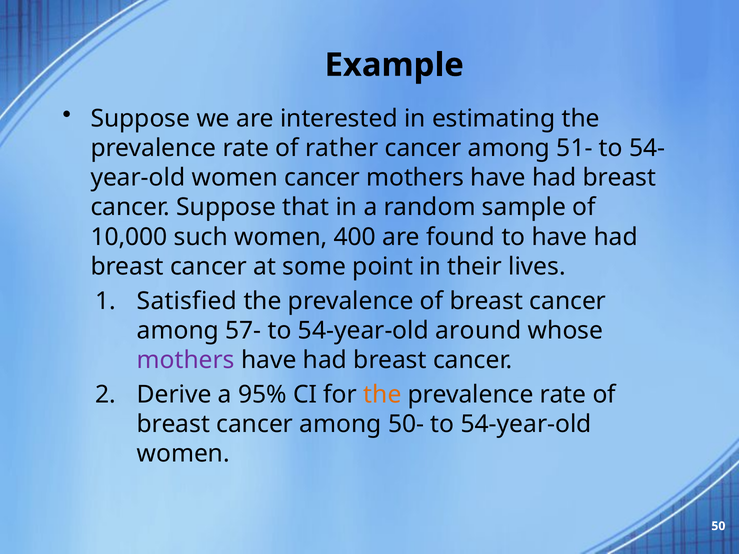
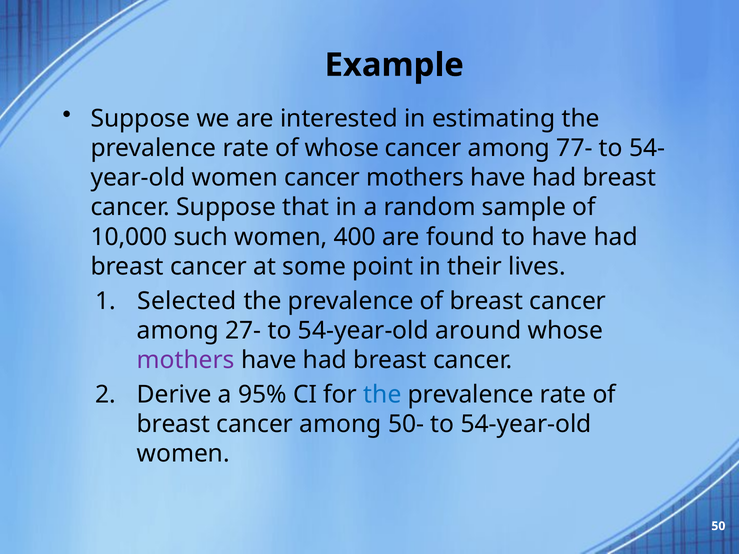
of rather: rather -> whose
51-: 51- -> 77-
Satisfied: Satisfied -> Selected
57-: 57- -> 27-
the at (382, 395) colour: orange -> blue
